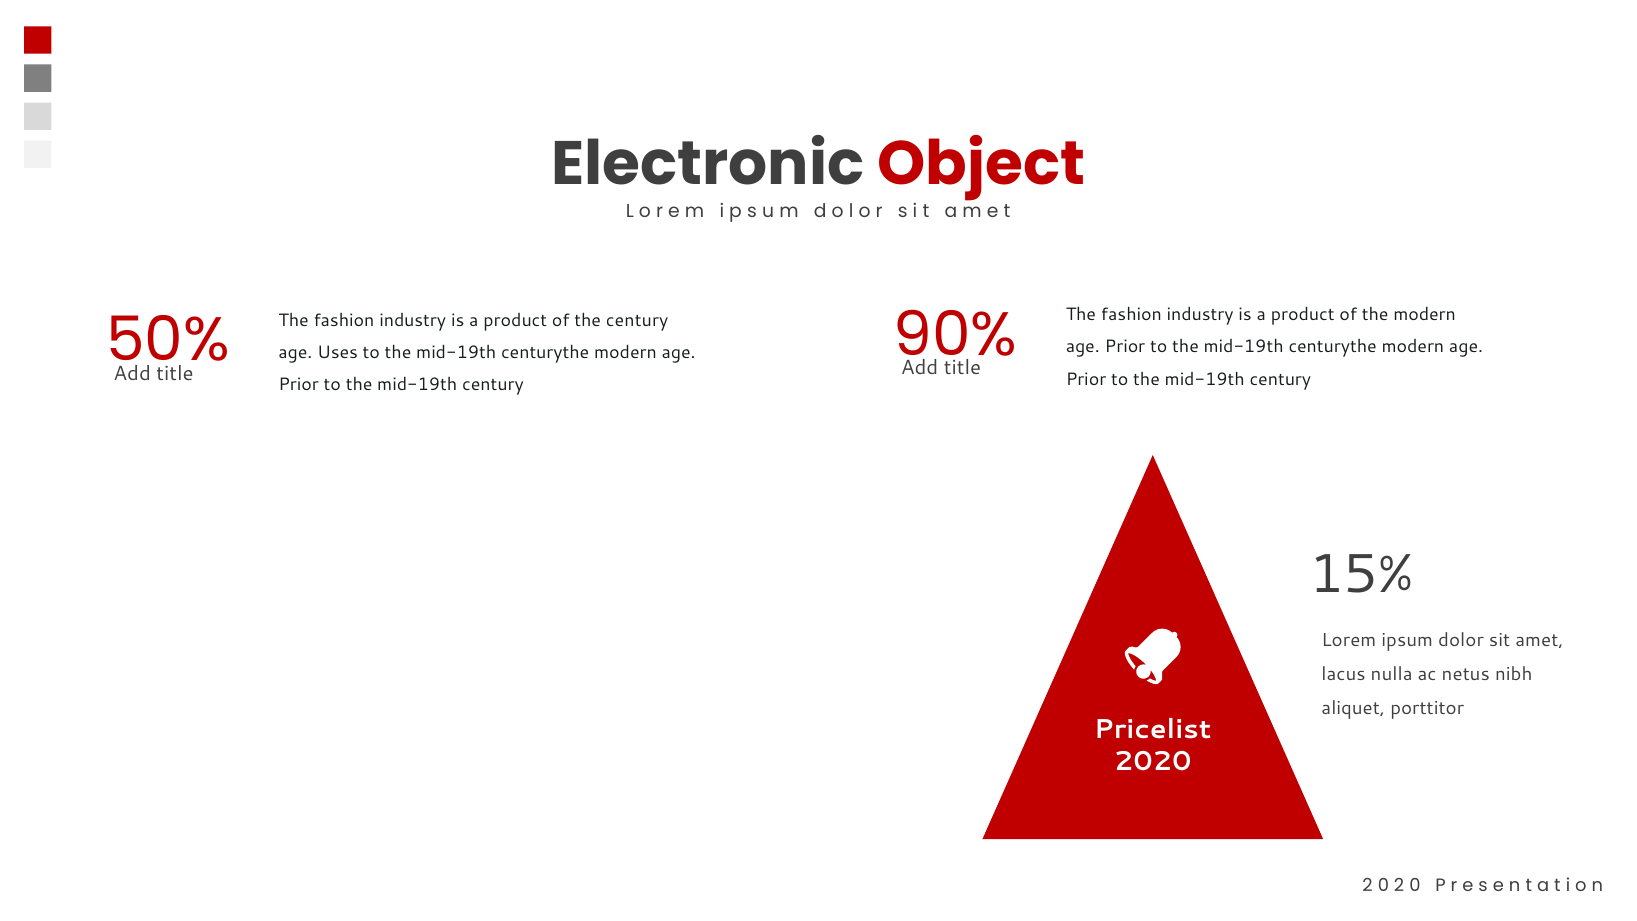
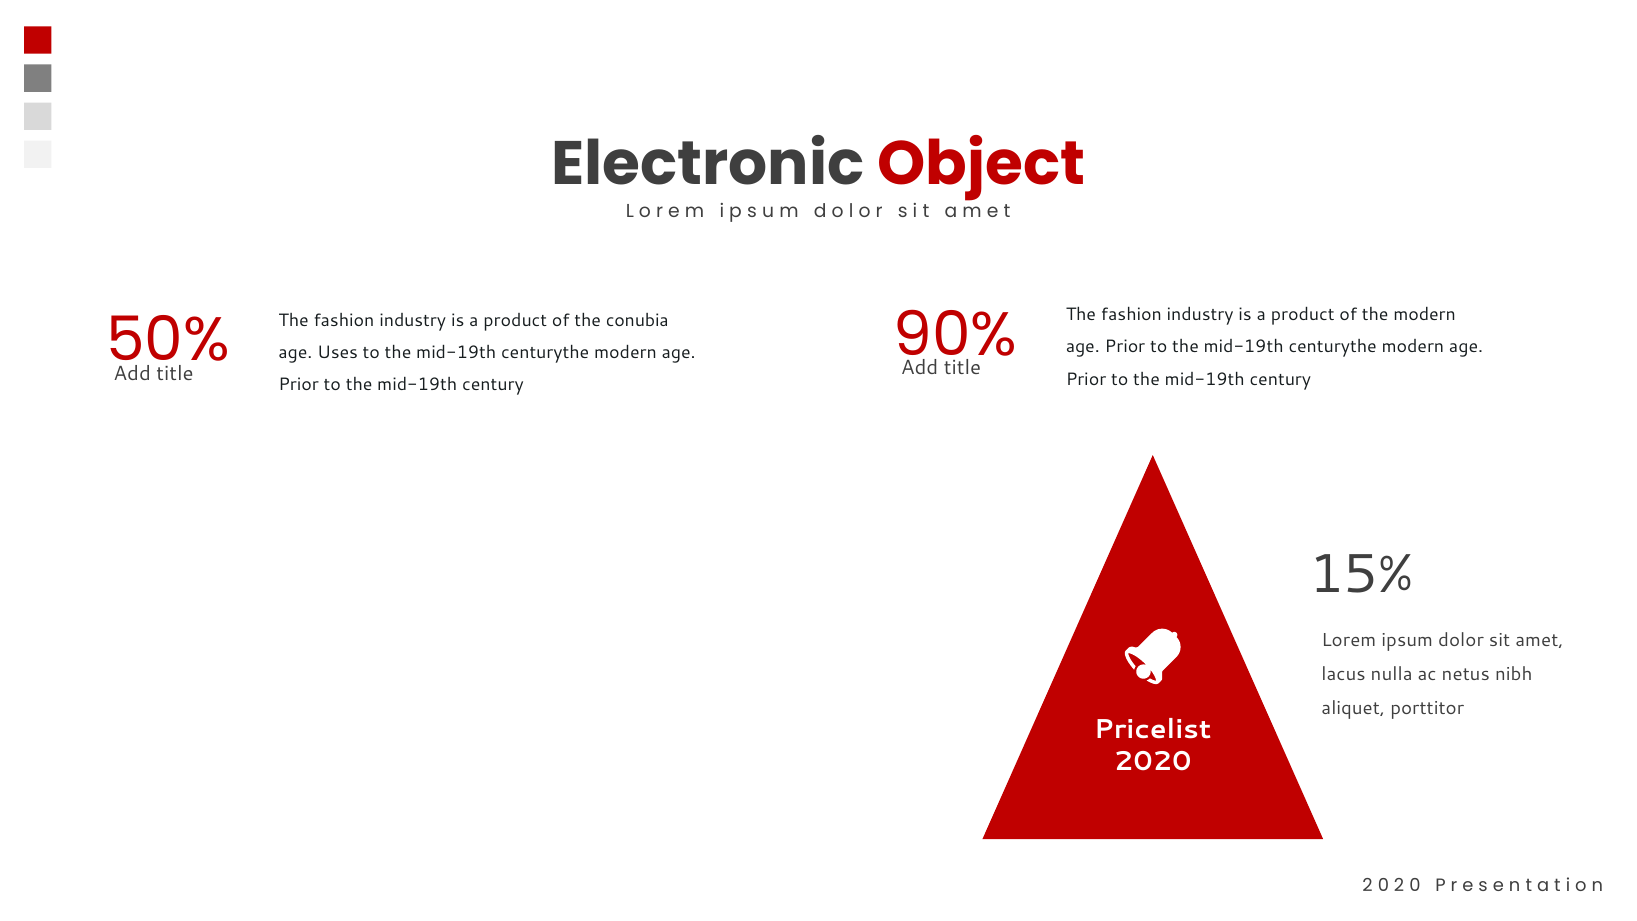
the century: century -> conubia
